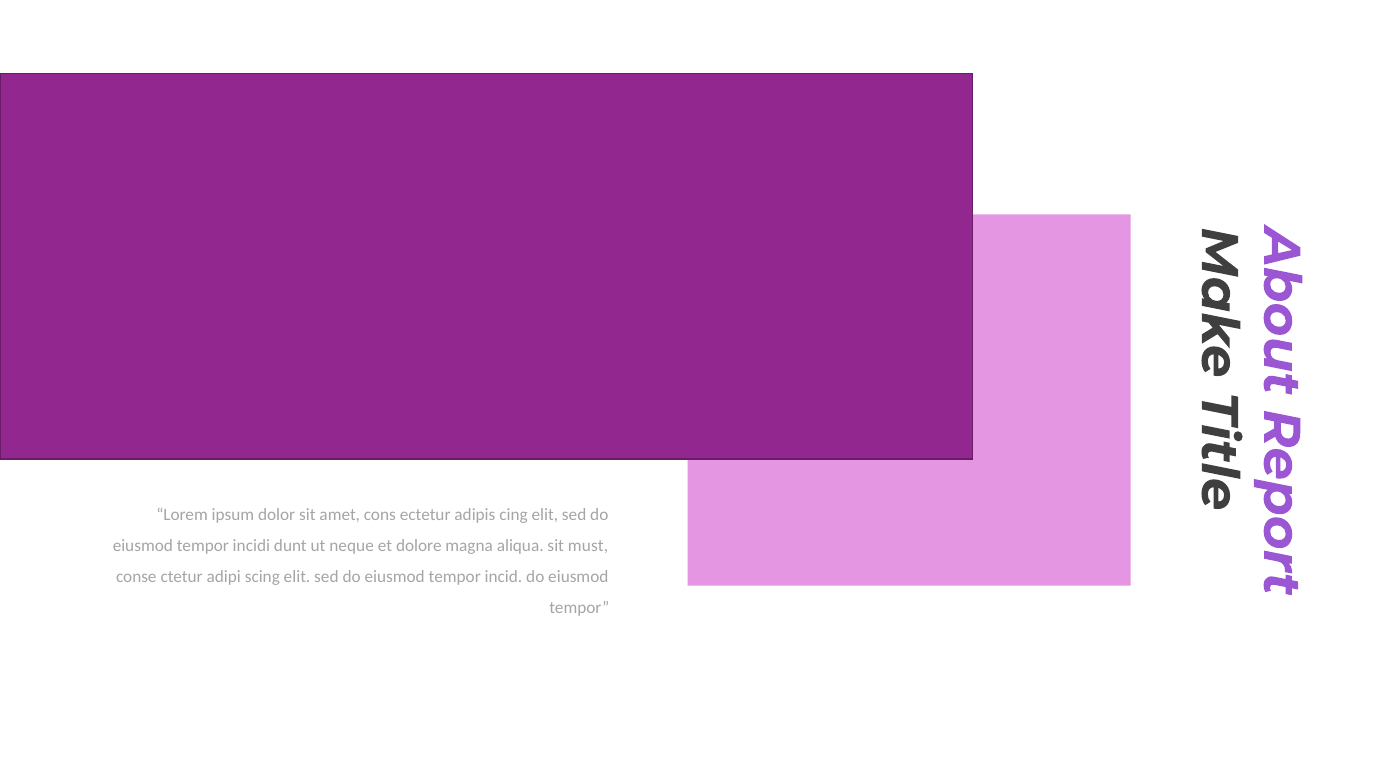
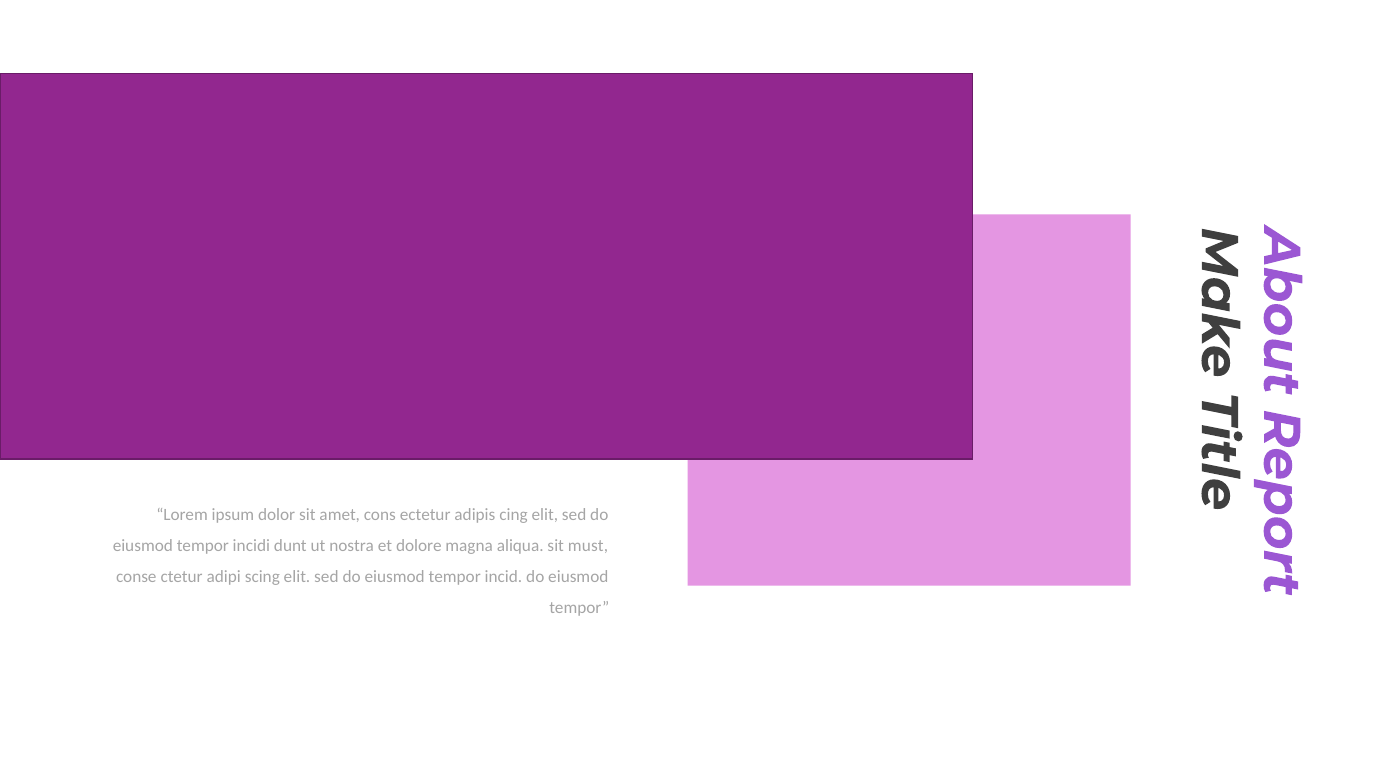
neque: neque -> nostra
